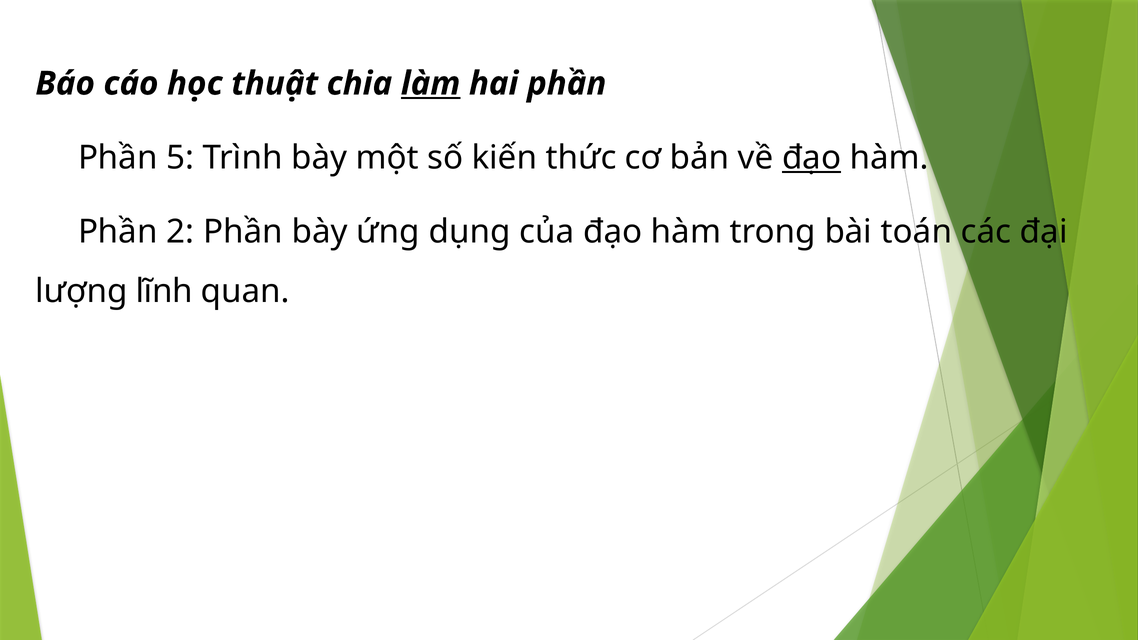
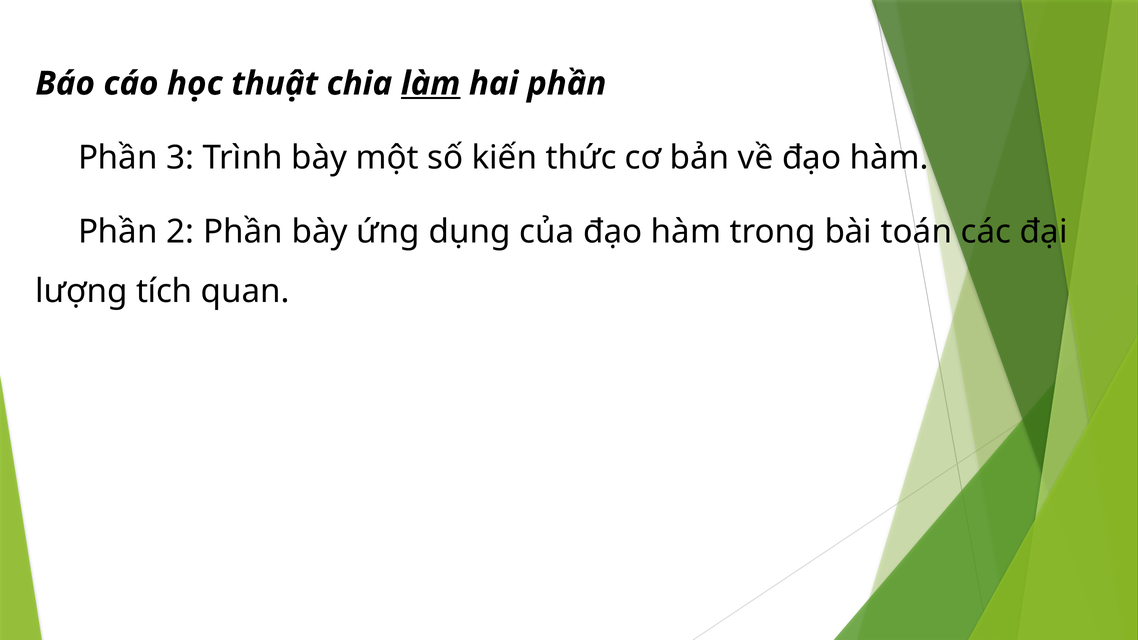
5: 5 -> 3
đạo at (812, 158) underline: present -> none
lĩnh: lĩnh -> tích
